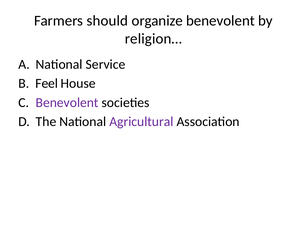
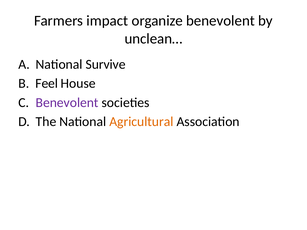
should: should -> impact
religion…: religion… -> unclean…
Service: Service -> Survive
Agricultural colour: purple -> orange
